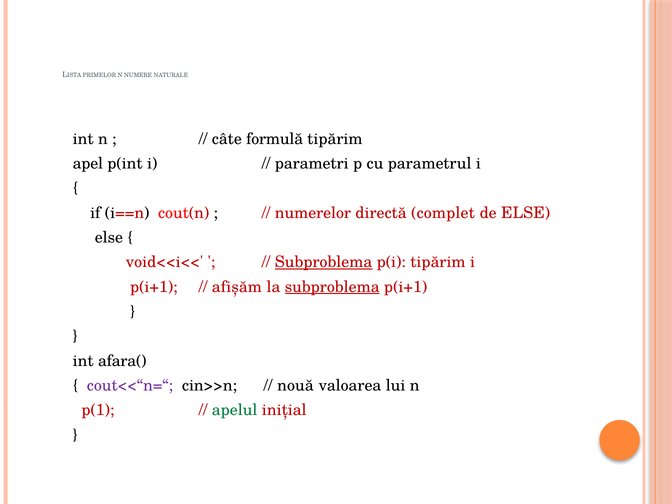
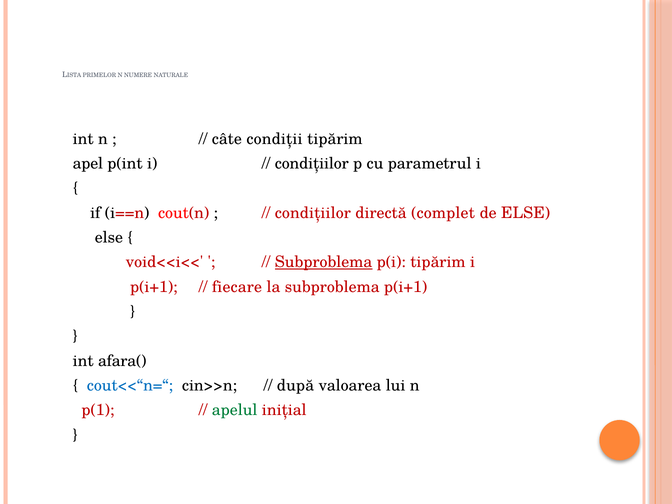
formulă: formulă -> condiţii
parametri at (312, 164): parametri -> condiţiilor
numerelor at (313, 213): numerelor -> condiţiilor
afişăm: afişăm -> fiecare
subproblema at (332, 287) underline: present -> none
cout<<“n=“ colour: purple -> blue
nouă: nouă -> după
